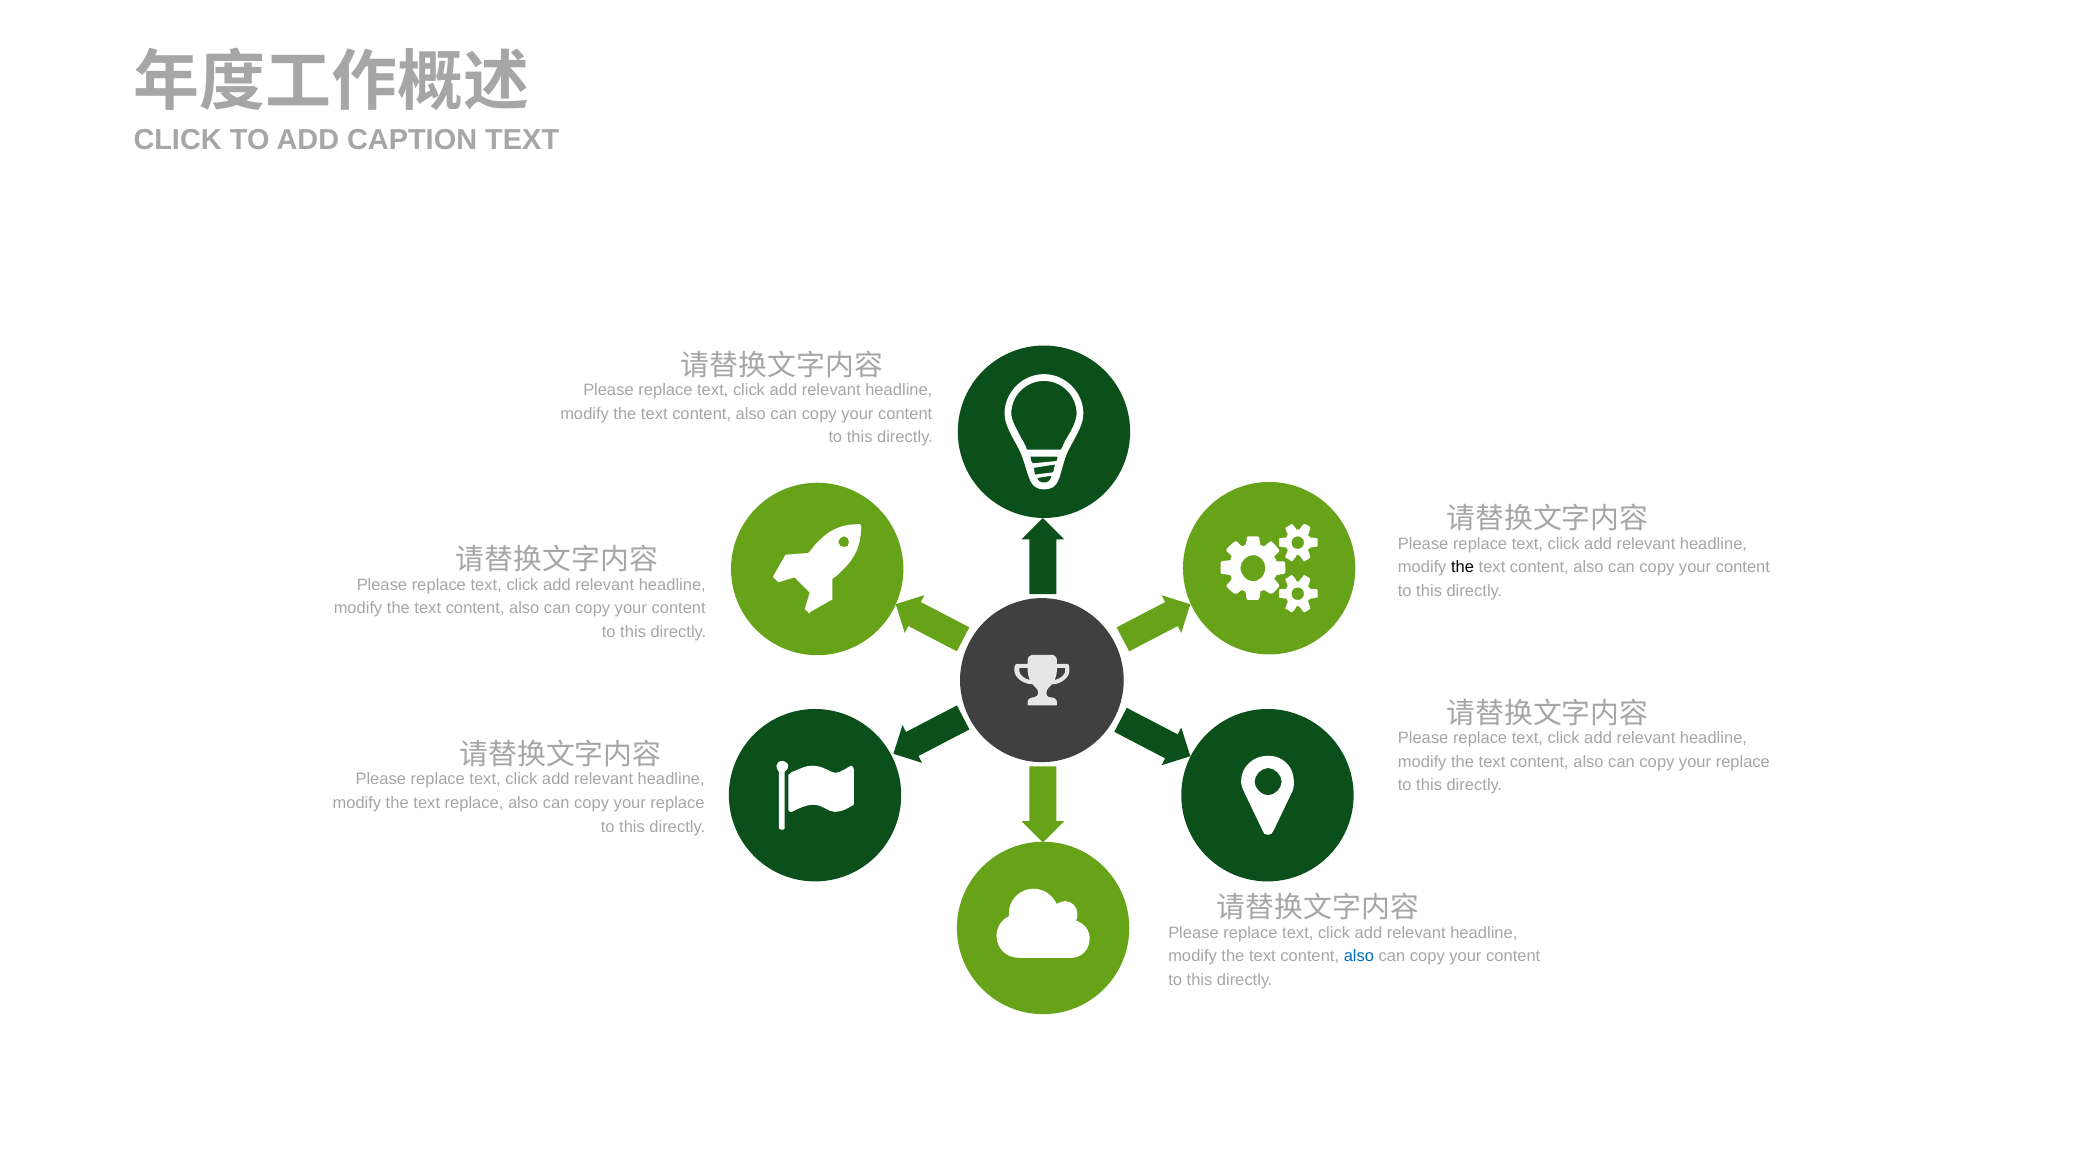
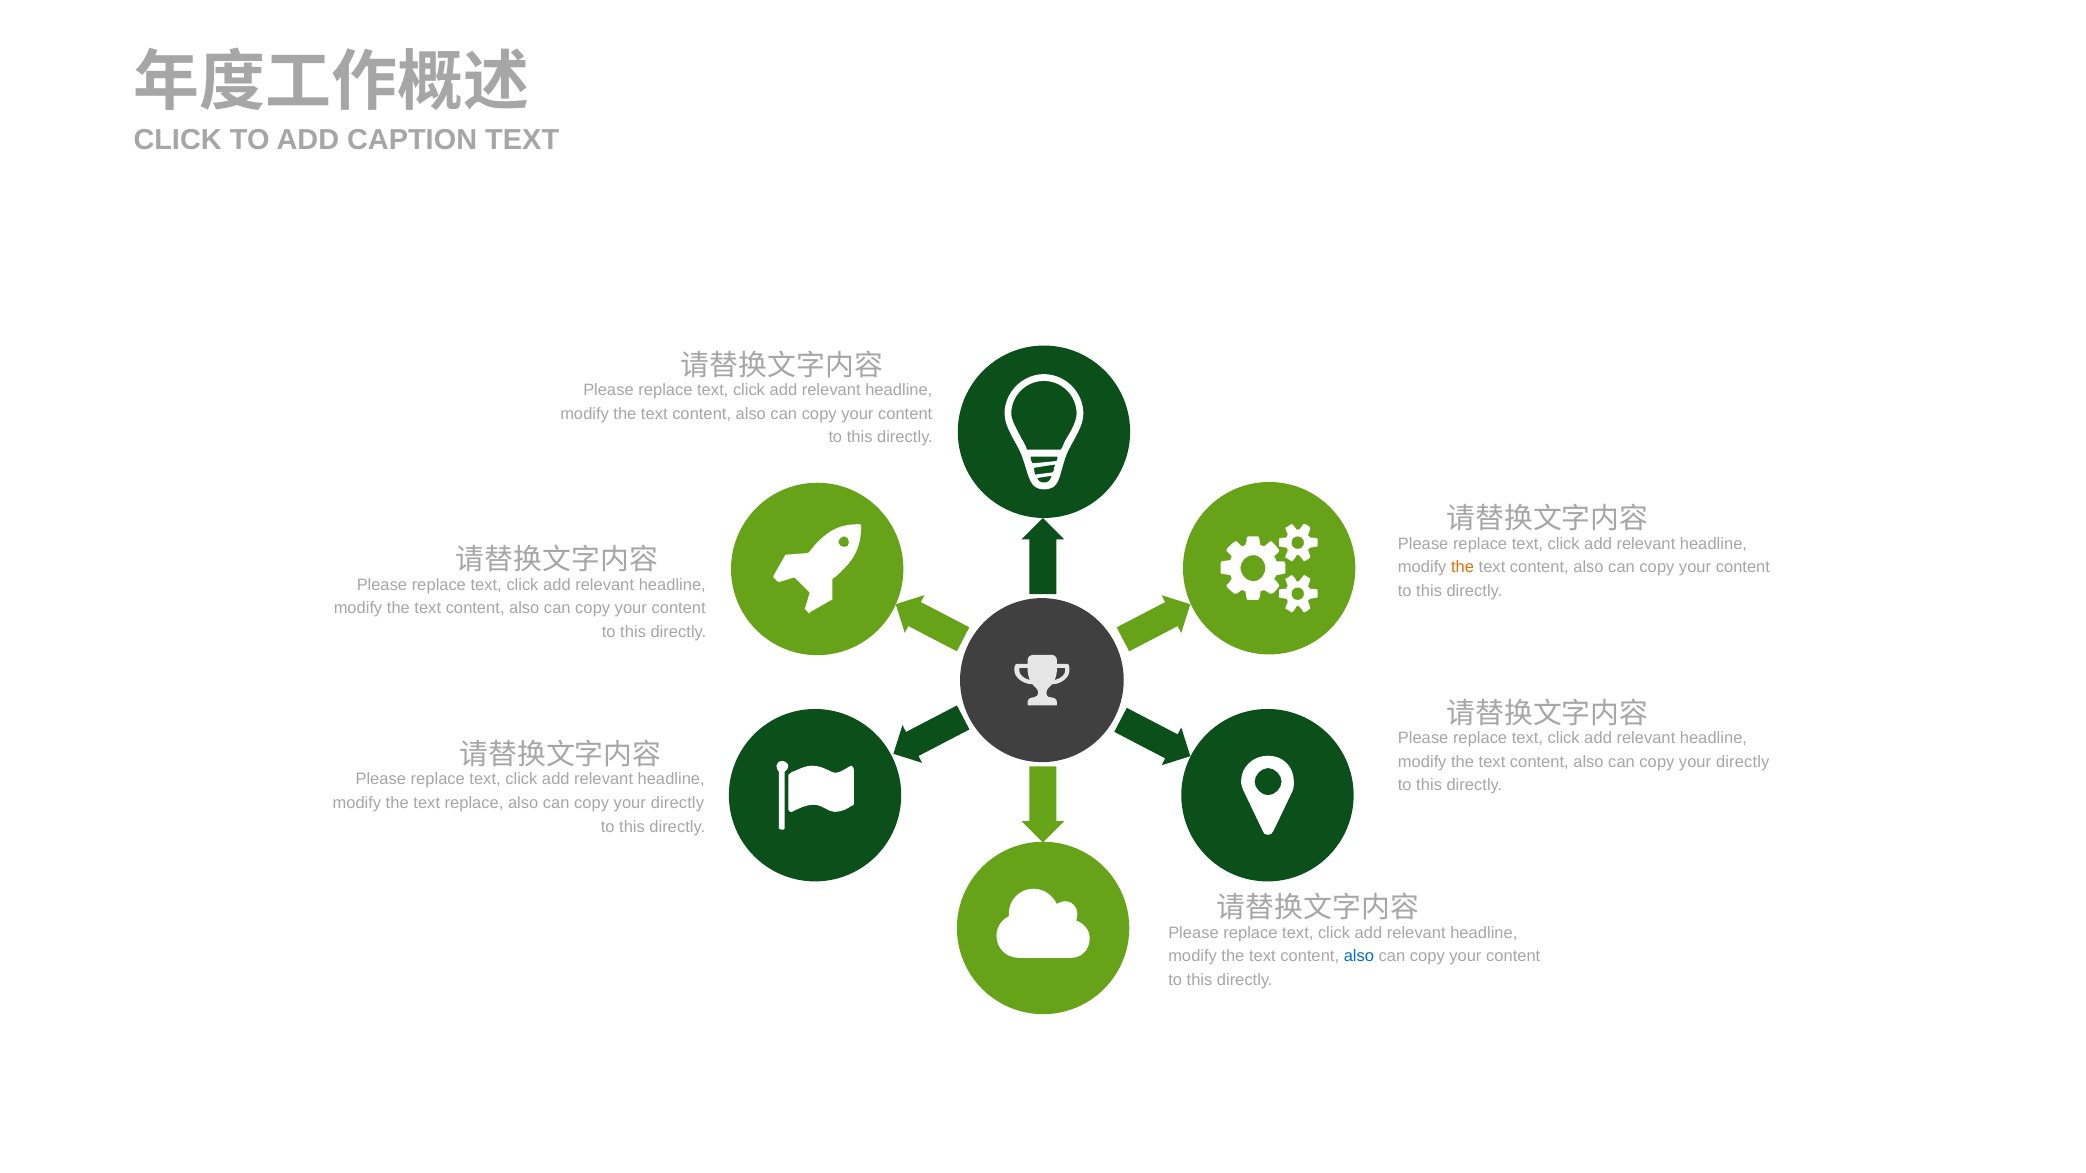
the at (1463, 567) colour: black -> orange
replace at (1743, 762): replace -> directly
replace at (677, 803): replace -> directly
